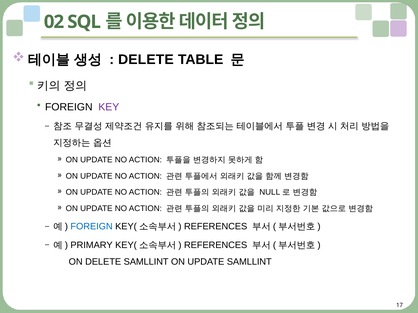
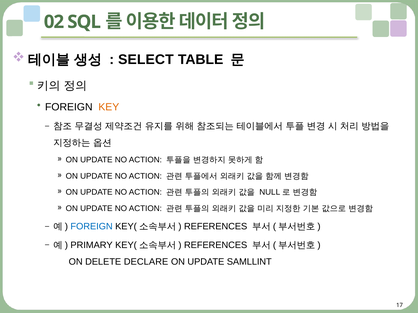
DELETE at (146, 60): DELETE -> SELECT
KEY colour: purple -> orange
DELETE SAMLLINT: SAMLLINT -> DECLARE
